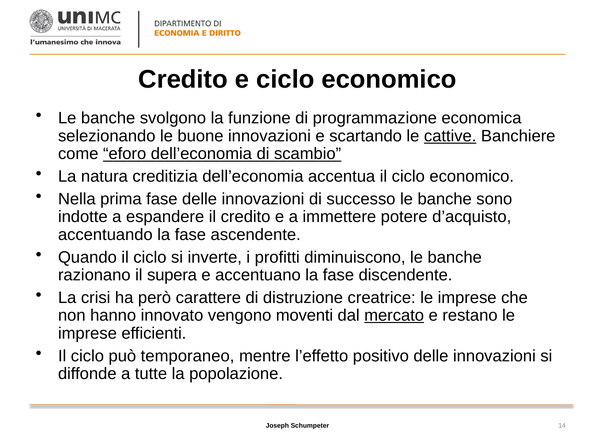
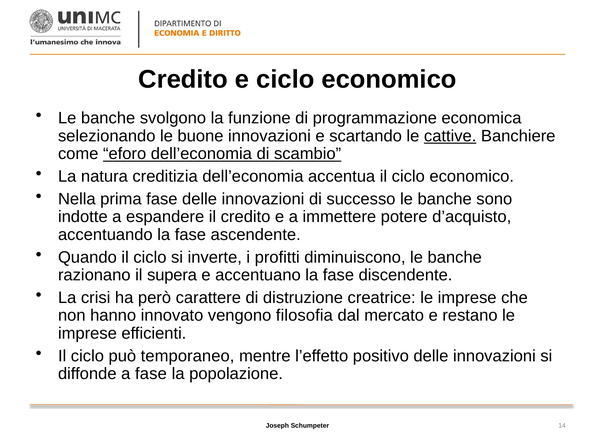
moventi: moventi -> filosofia
mercato underline: present -> none
a tutte: tutte -> fase
